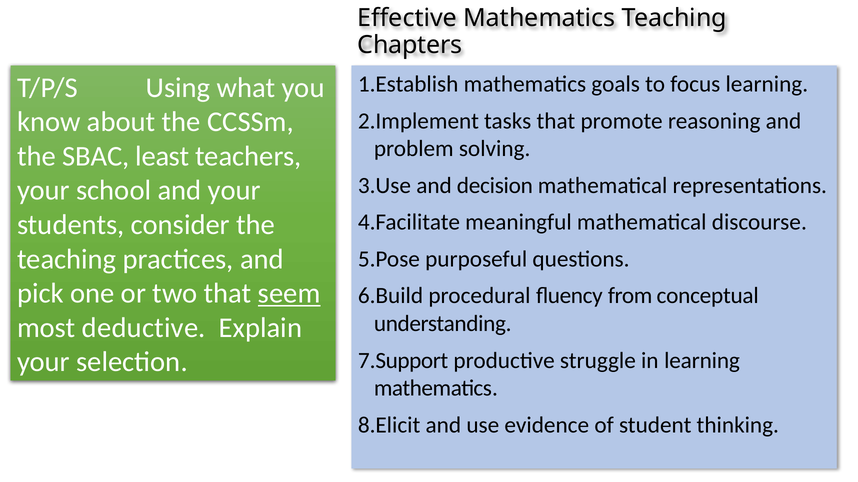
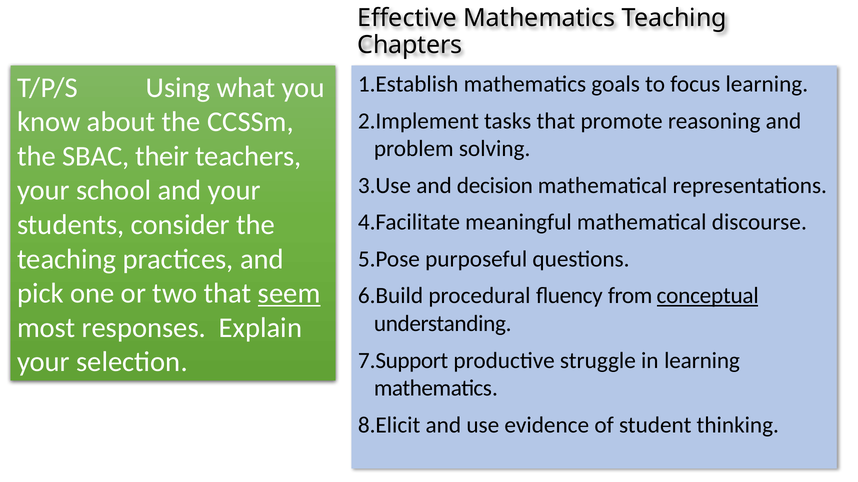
least: least -> their
conceptual underline: none -> present
deductive: deductive -> responses
